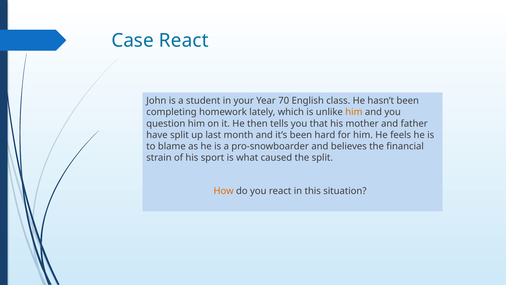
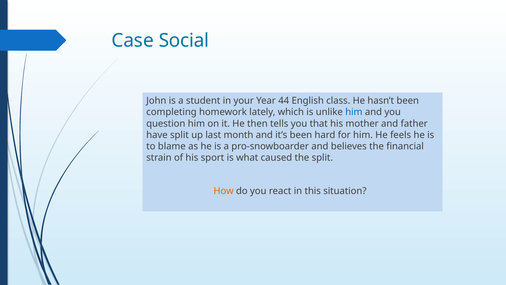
Case React: React -> Social
70: 70 -> 44
him at (354, 112) colour: orange -> blue
